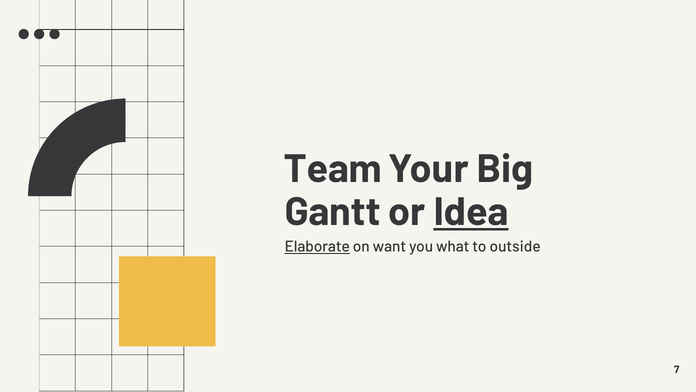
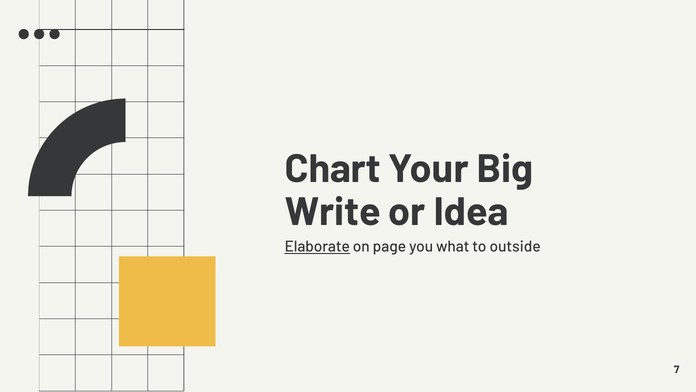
Team: Team -> Chart
Gantt: Gantt -> Write
Idea underline: present -> none
want: want -> page
